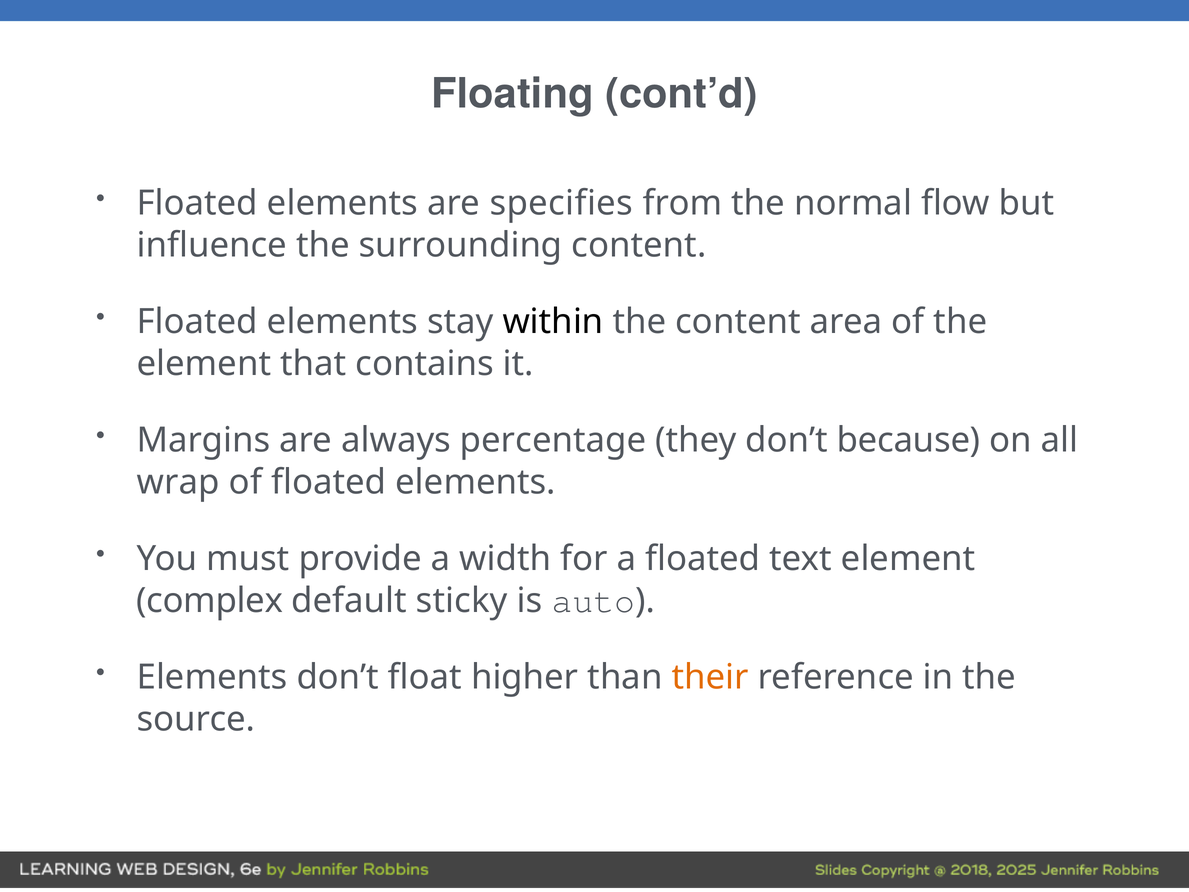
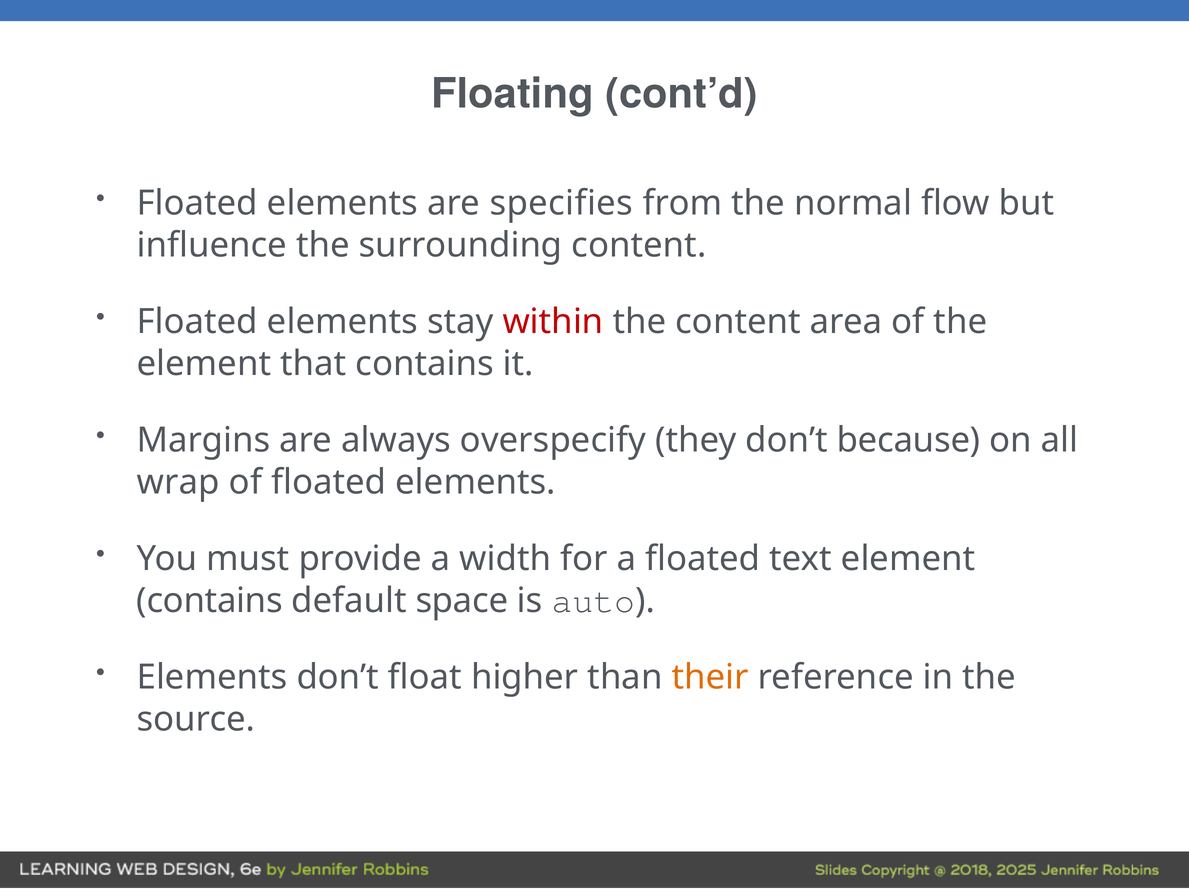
within colour: black -> red
percentage: percentage -> overspecify
complex at (210, 600): complex -> contains
sticky: sticky -> space
